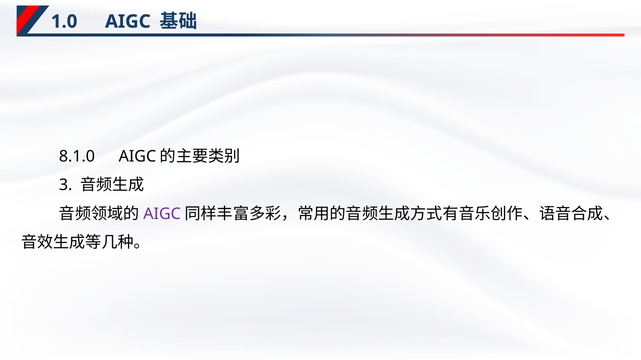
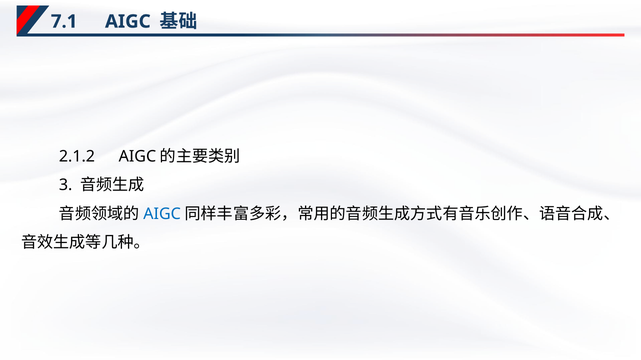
1.0: 1.0 -> 7.1
8.1.0: 8.1.0 -> 2.1.2
AIGC at (162, 214) colour: purple -> blue
